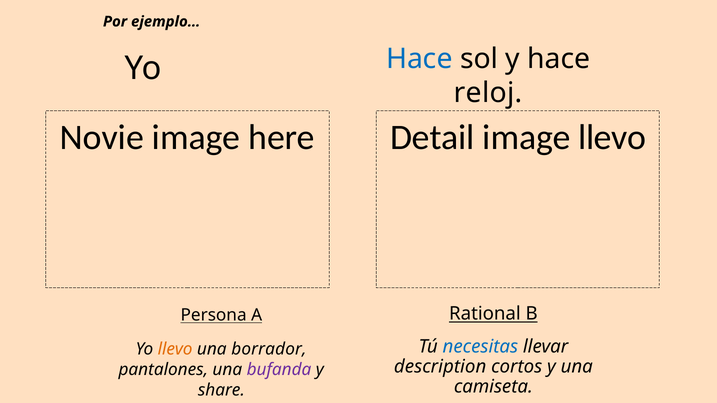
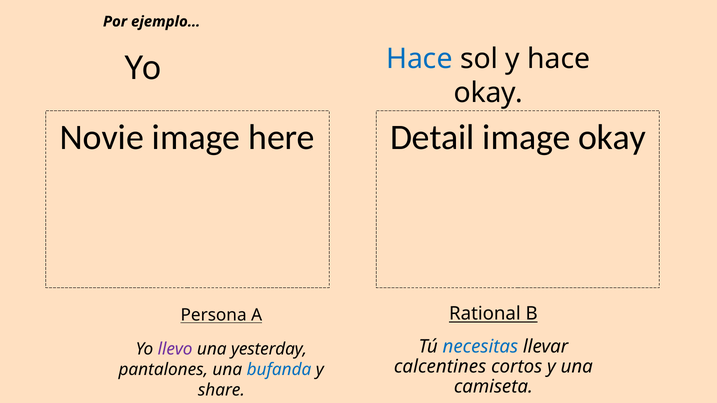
reloj at (488, 93): reloj -> okay
image llevo: llevo -> okay
llevo at (175, 349) colour: orange -> purple
borrador: borrador -> yesterday
description: description -> calcentines
bufanda colour: purple -> blue
